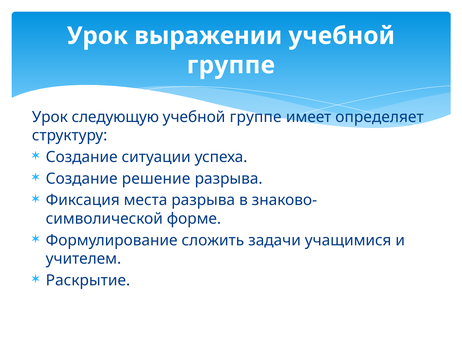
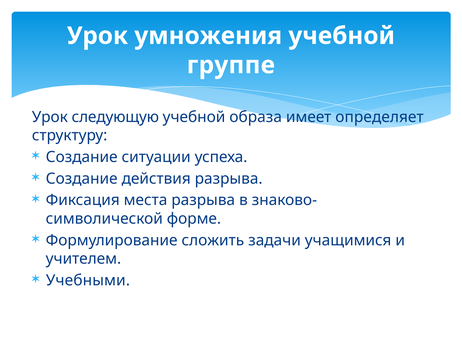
выражении: выражении -> умножения
группе at (256, 117): группе -> образа
решение: решение -> действия
Раскрытие: Раскрытие -> Учебными
